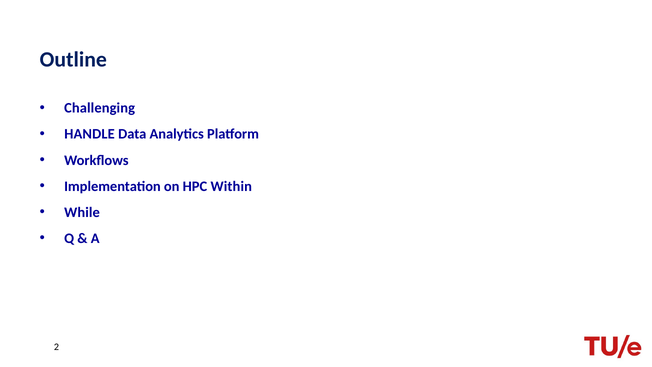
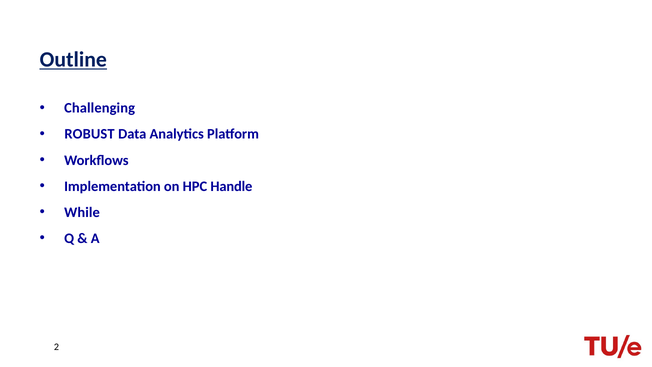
Outline underline: none -> present
HANDLE: HANDLE -> ROBUST
Within: Within -> Handle
